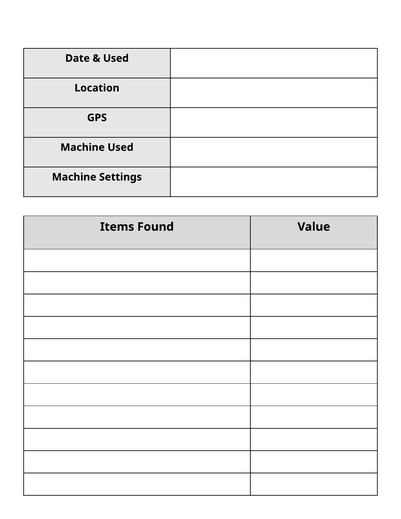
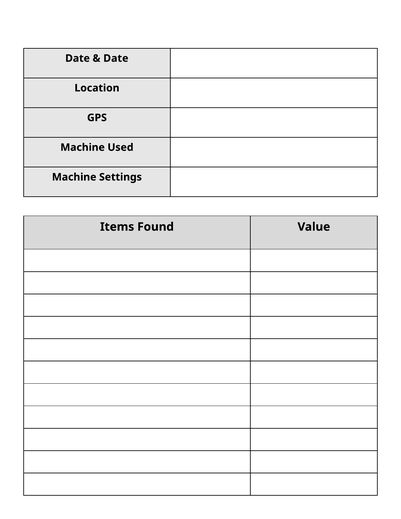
Used at (116, 58): Used -> Date
